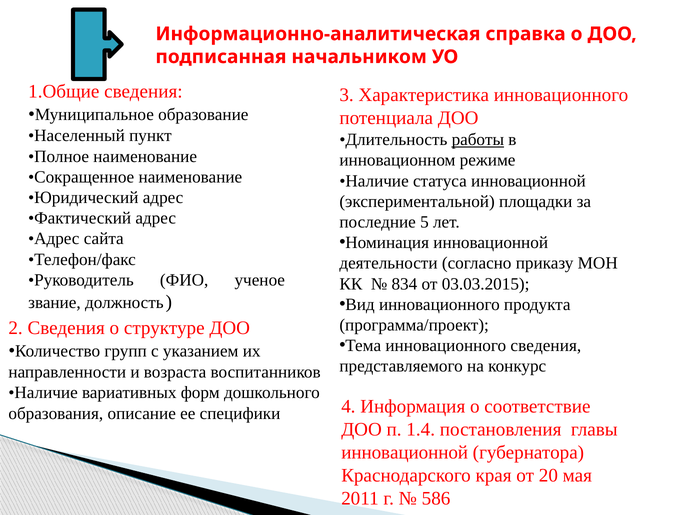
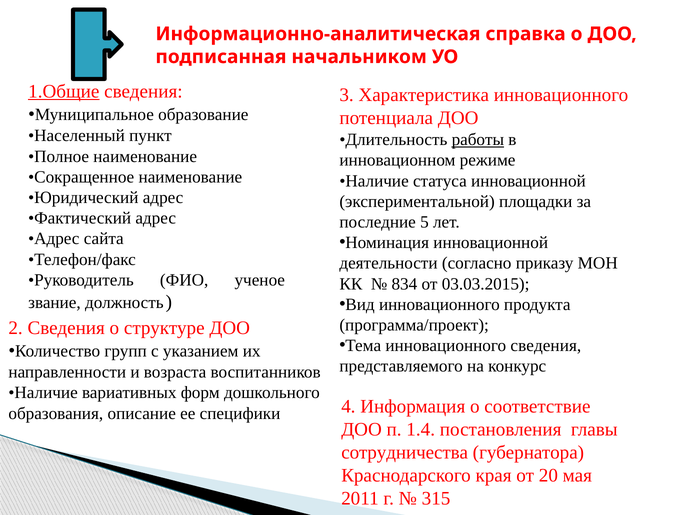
1.Общие underline: none -> present
инновационной at (405, 453): инновационной -> сотрудничества
586: 586 -> 315
